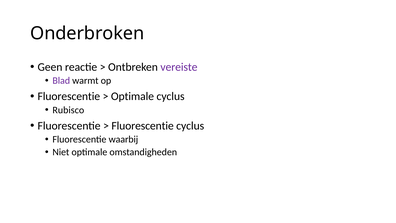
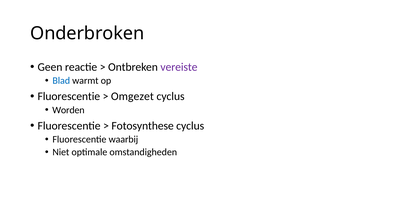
Blad colour: purple -> blue
Optimale at (132, 96): Optimale -> Omgezet
Rubisco: Rubisco -> Worden
Fluorescentie at (143, 126): Fluorescentie -> Fotosynthese
